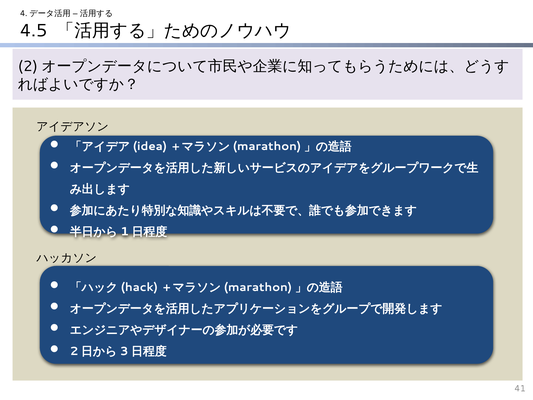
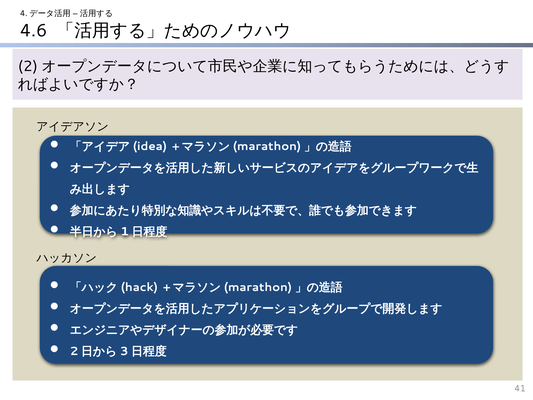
4.5: 4.5 -> 4.6
